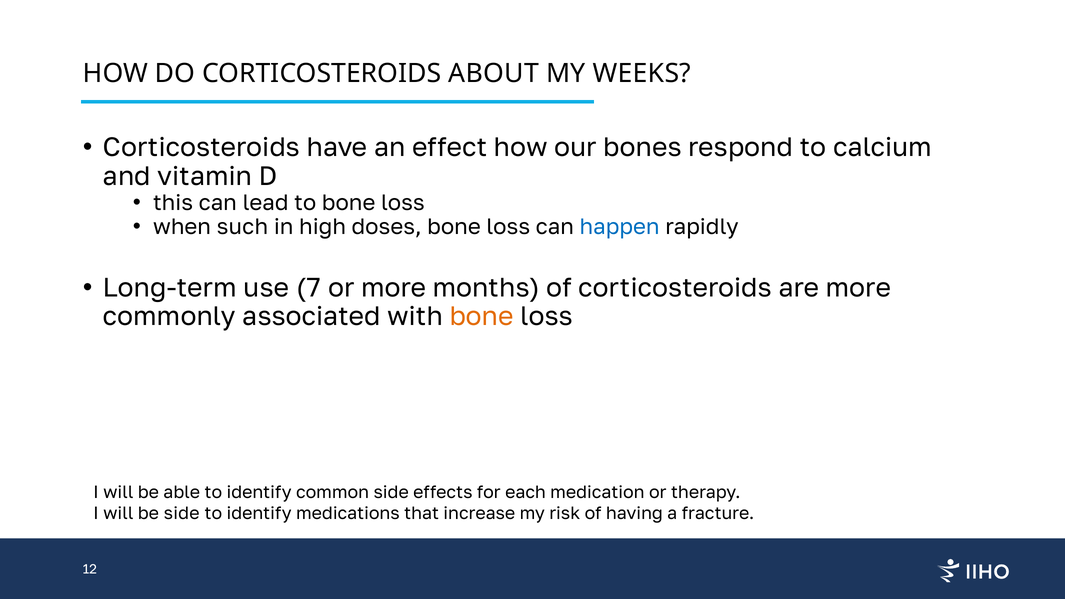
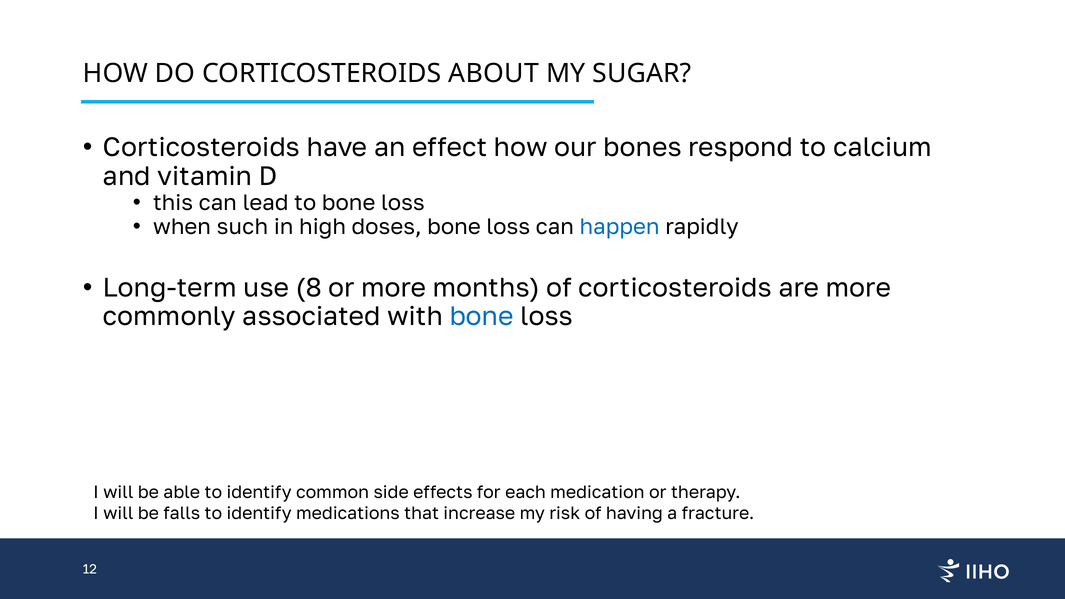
WEEKS: WEEKS -> SUGAR
7: 7 -> 8
bone at (482, 317) colour: orange -> blue
be side: side -> falls
